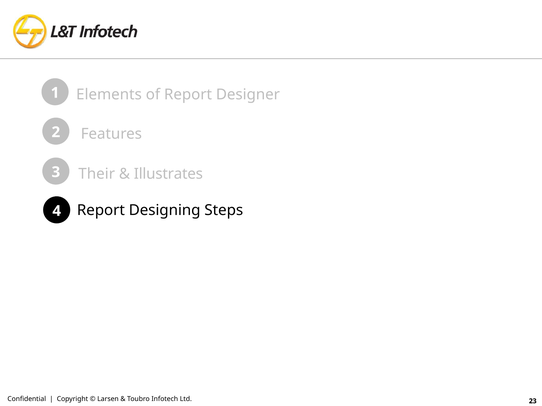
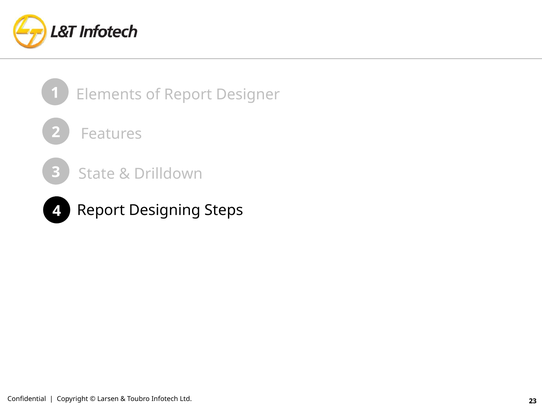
Their: Their -> State
Illustrates: Illustrates -> Drilldown
